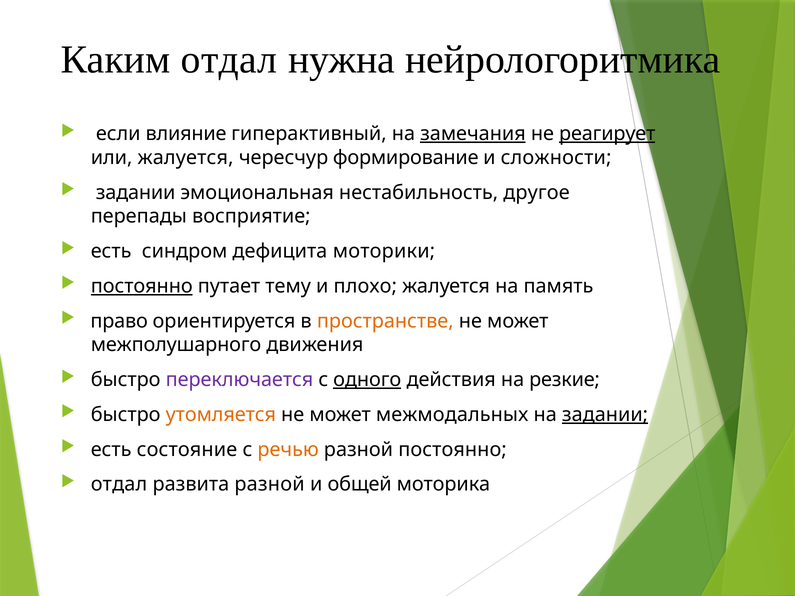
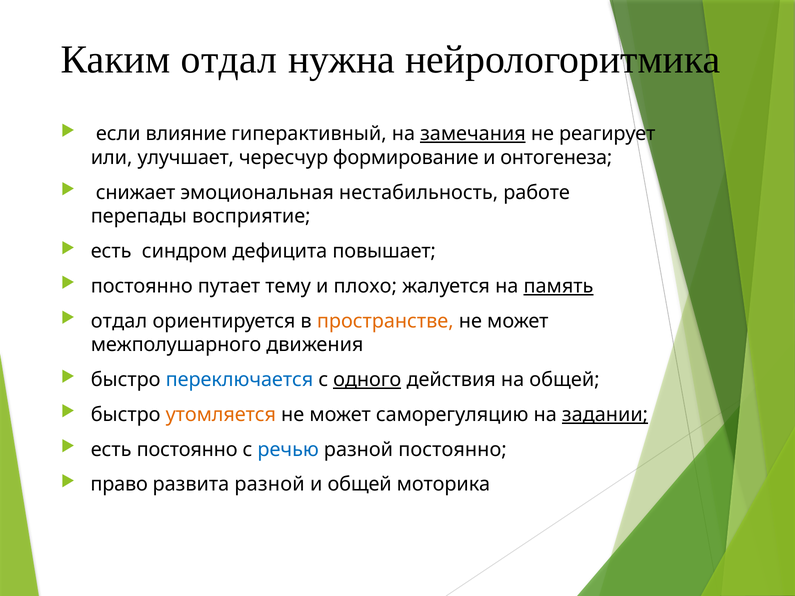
реагирует underline: present -> none
или жалуется: жалуется -> улучшает
сложности: сложности -> онтогенеза
задании at (136, 193): задании -> снижает
другое: другое -> работе
моторики: моторики -> повышает
постоянно at (142, 286) underline: present -> none
память underline: none -> present
право at (119, 321): право -> отдал
переключается colour: purple -> blue
на резкие: резкие -> общей
межмодальных: межмодальных -> саморегуляцию
есть состояние: состояние -> постоянно
речью colour: orange -> blue
отдал at (119, 485): отдал -> право
